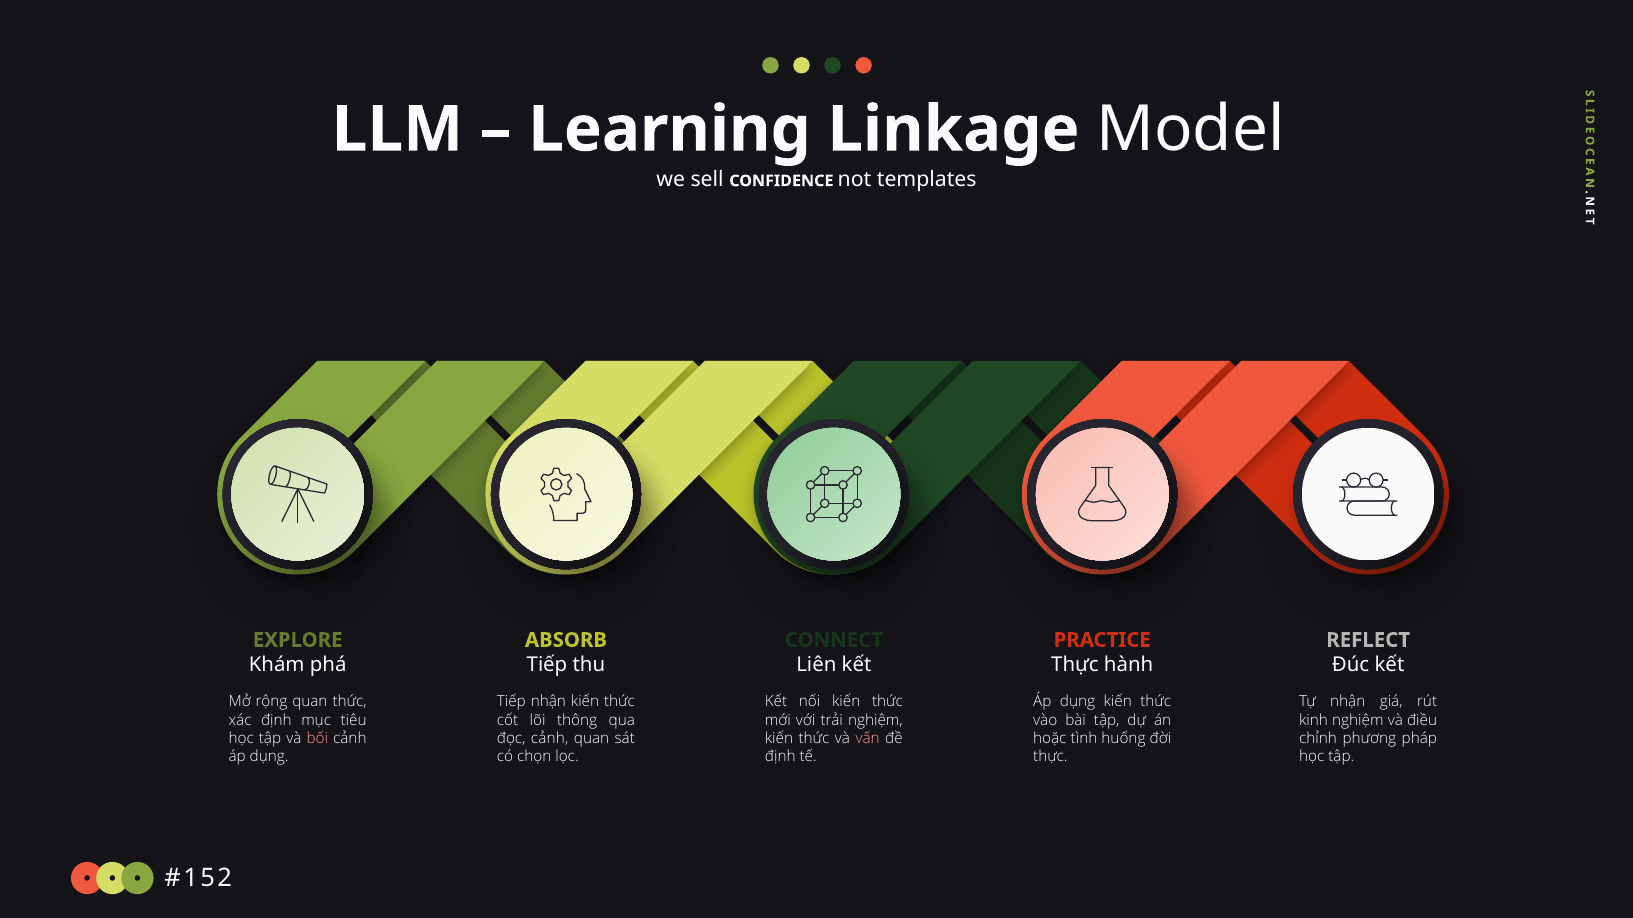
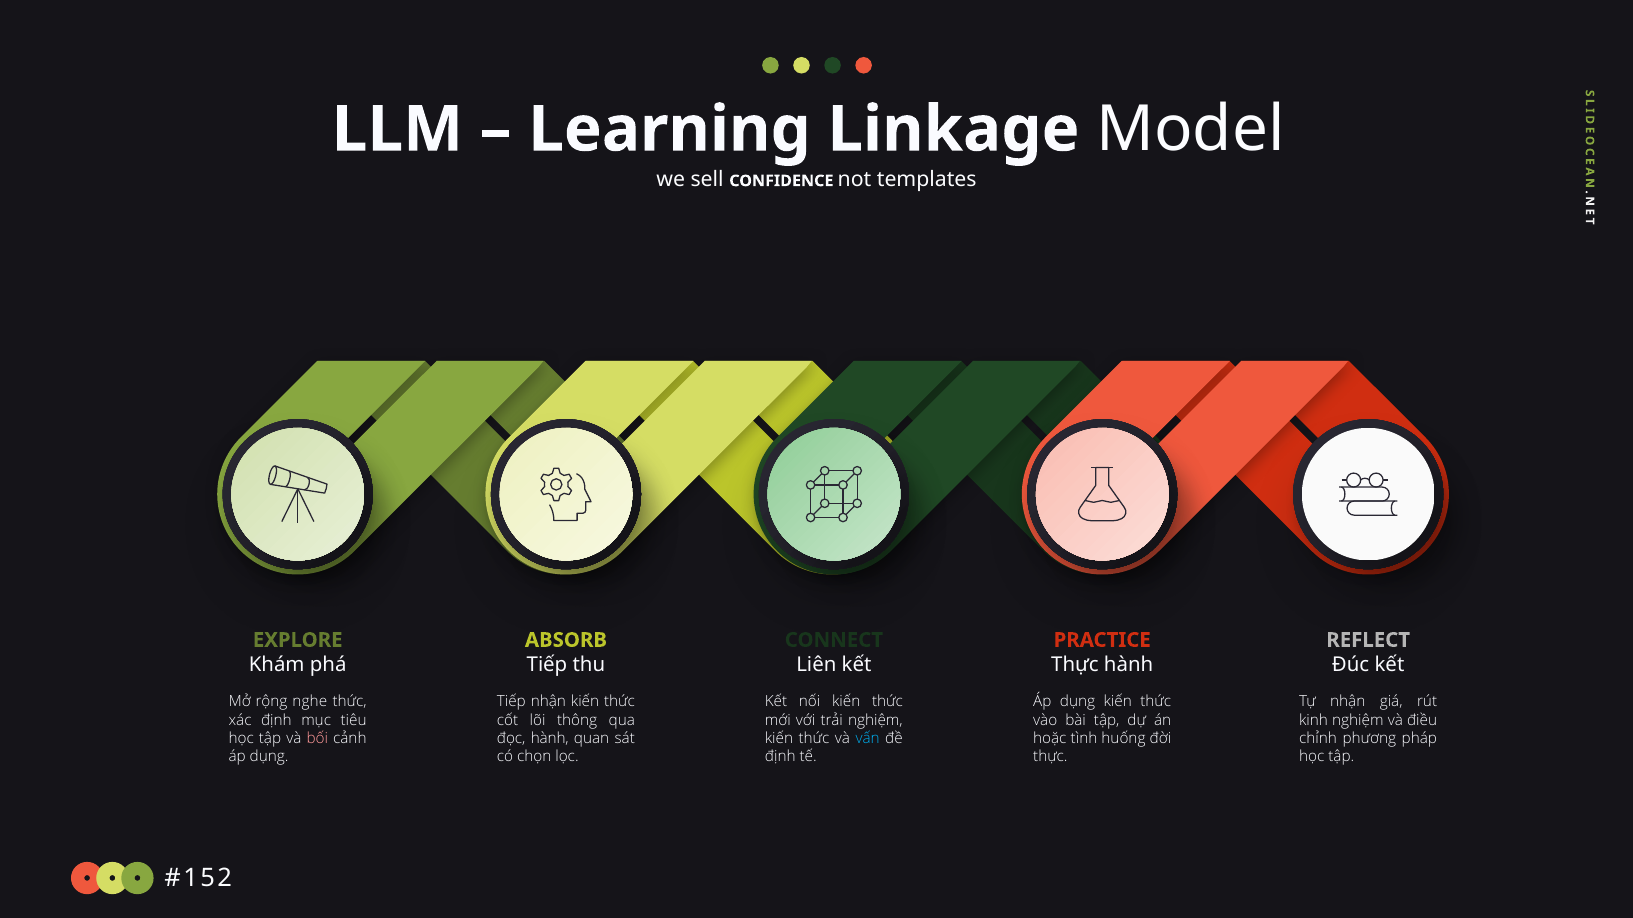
rộng quan: quan -> nghe
đọc cảnh: cảnh -> hành
vấn colour: pink -> light blue
